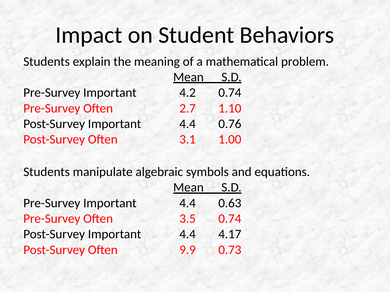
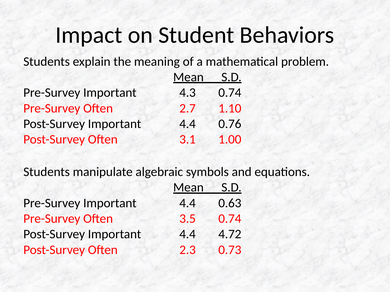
4.2: 4.2 -> 4.3
4.17: 4.17 -> 4.72
9.9: 9.9 -> 2.3
